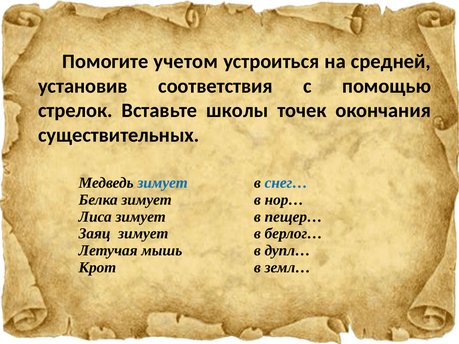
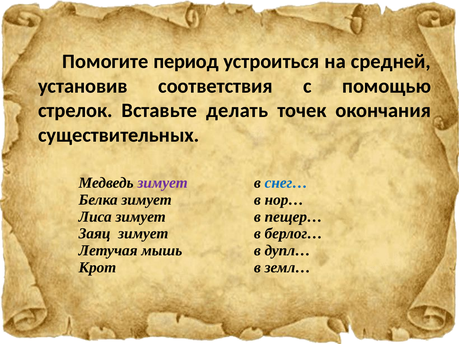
учетом: учетом -> период
школы: школы -> делать
зимует at (163, 183) colour: blue -> purple
